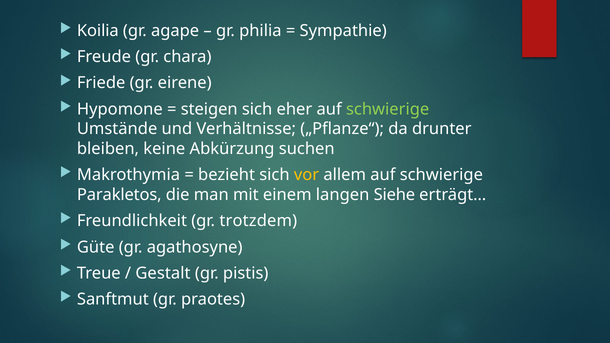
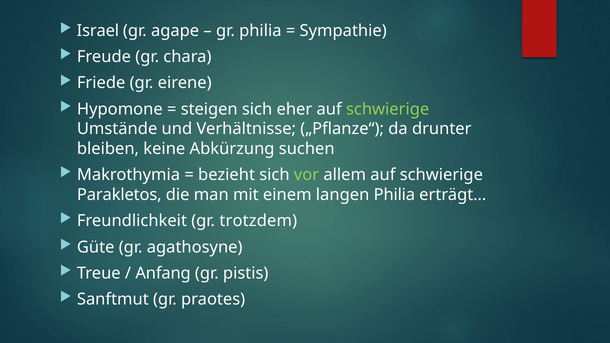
Koilia: Koilia -> Israel
vor colour: yellow -> light green
langen Siehe: Siehe -> Philia
Gestalt: Gestalt -> Anfang
